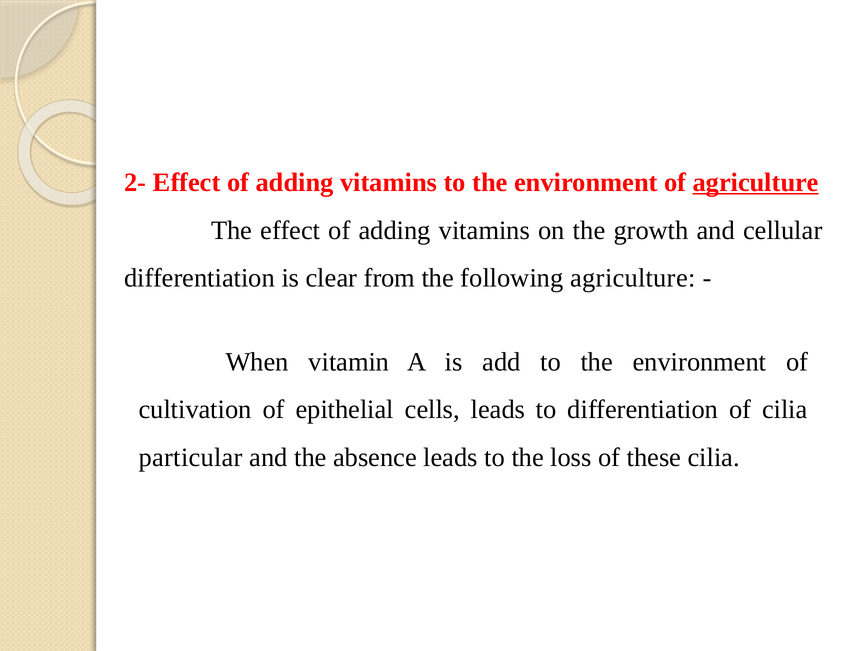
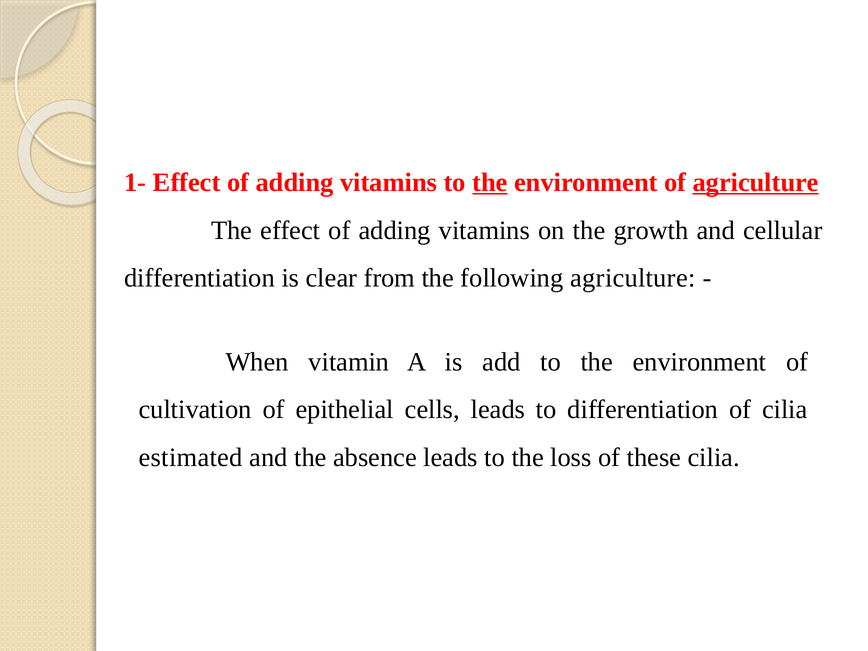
2-: 2- -> 1-
the at (490, 183) underline: none -> present
particular: particular -> estimated
